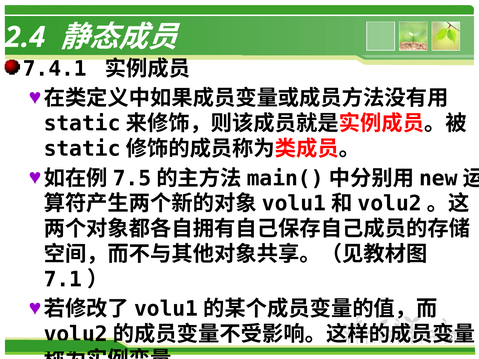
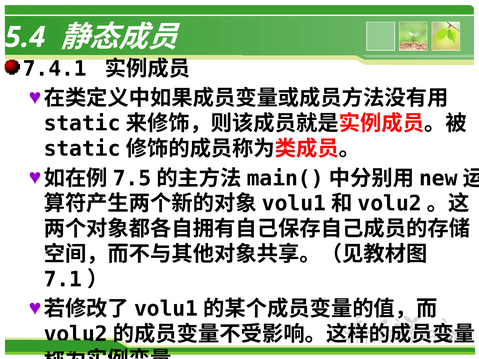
2.4: 2.4 -> 5.4
